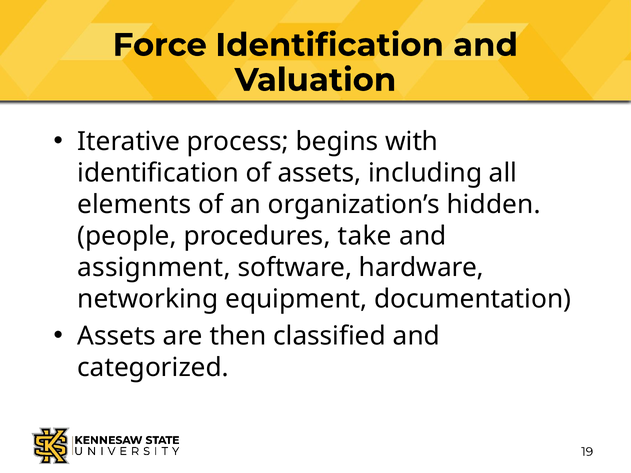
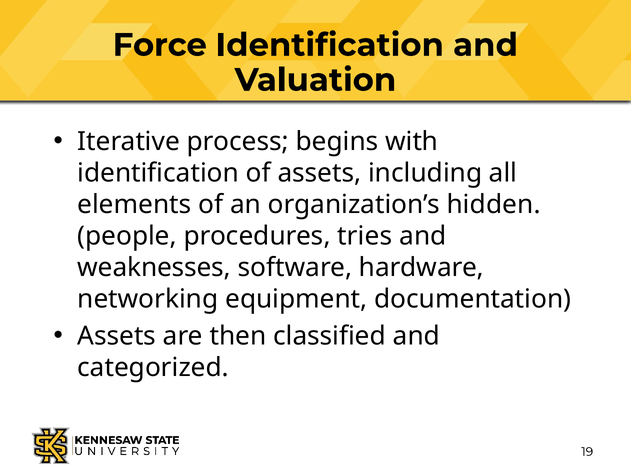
take: take -> tries
assignment: assignment -> weaknesses
